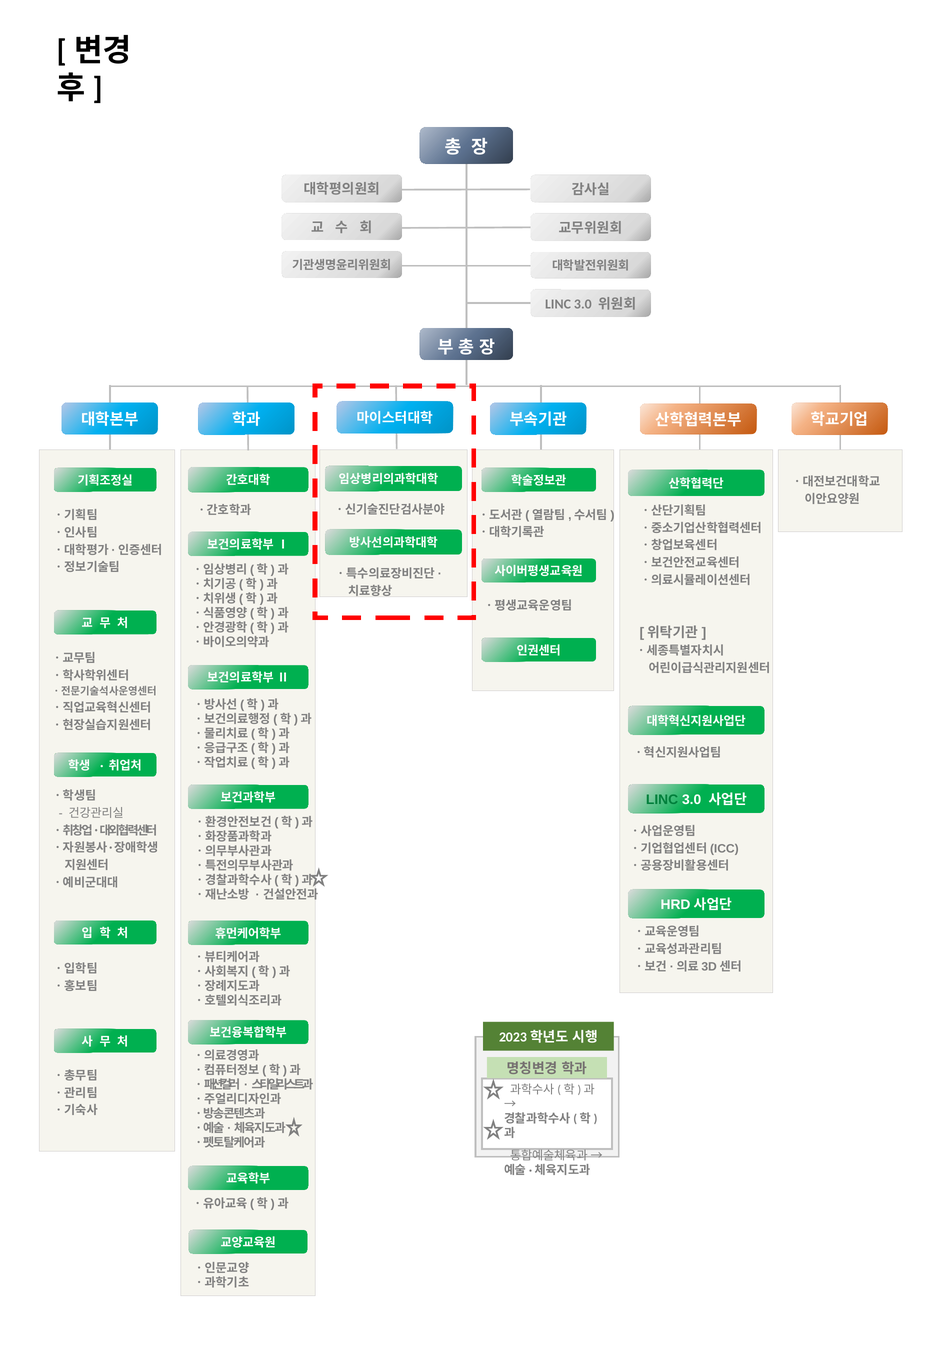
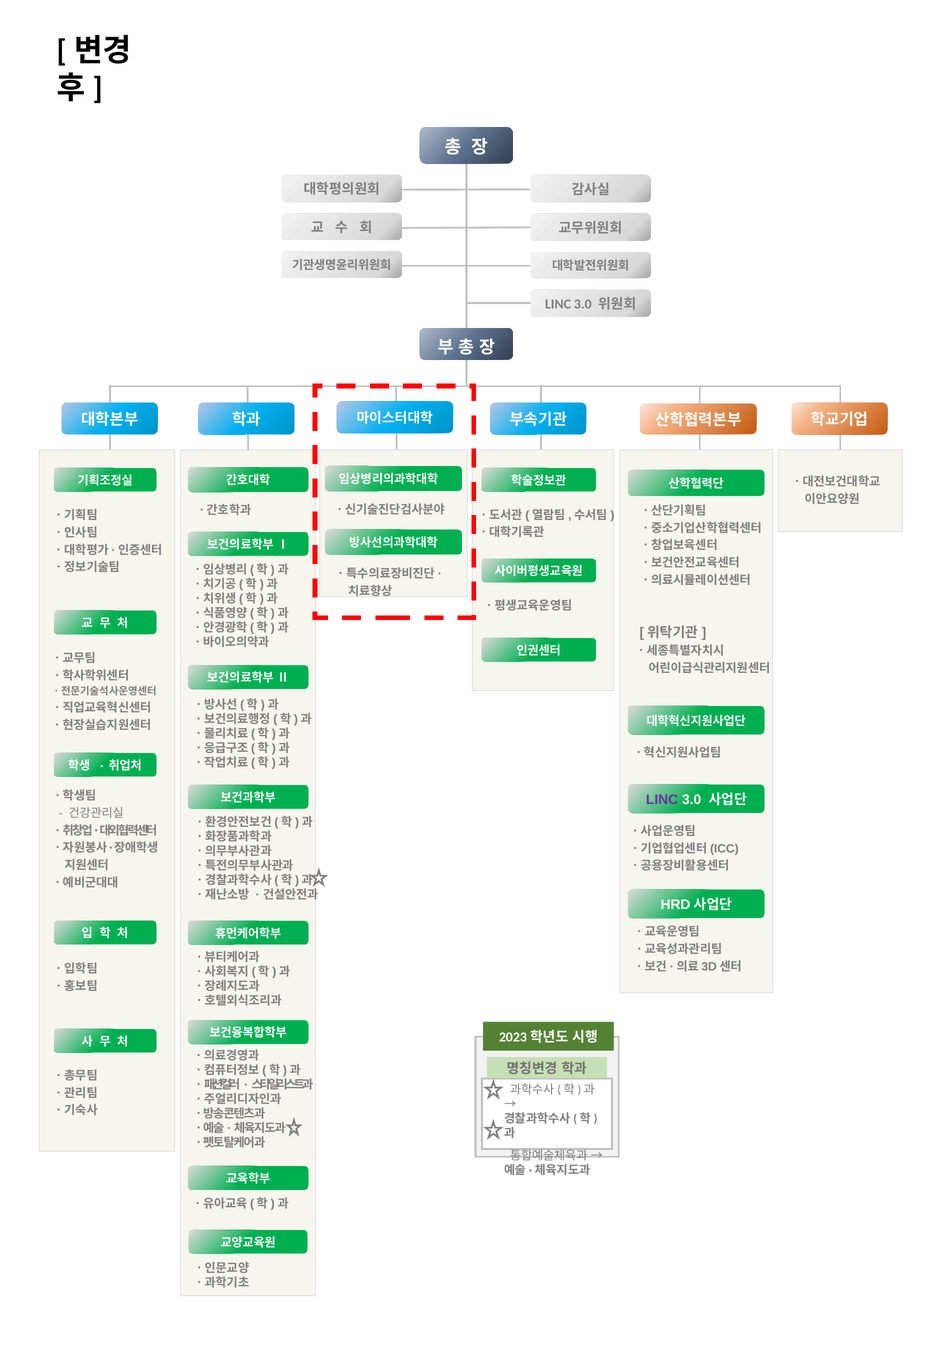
LINC at (662, 799) colour: green -> purple
